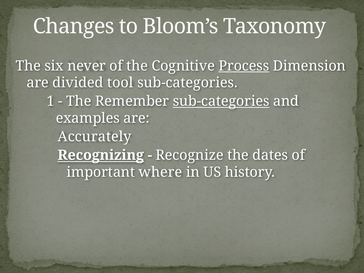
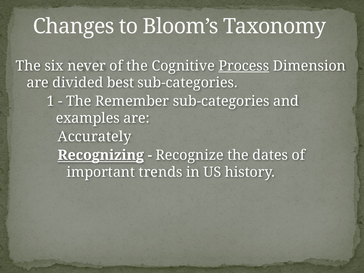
tool: tool -> best
sub-categories at (221, 101) underline: present -> none
where: where -> trends
